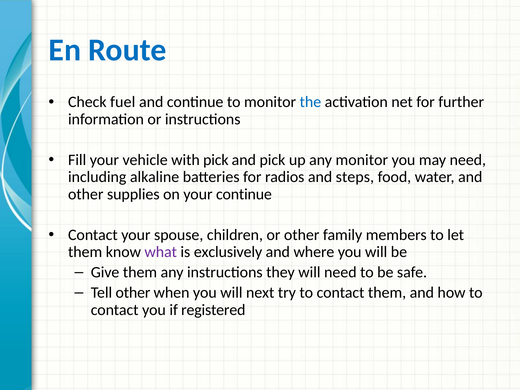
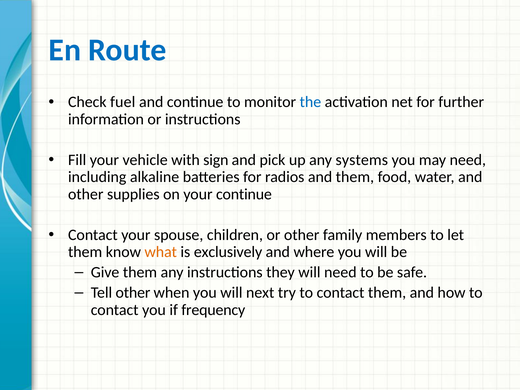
with pick: pick -> sign
any monitor: monitor -> systems
and steps: steps -> them
what colour: purple -> orange
registered: registered -> frequency
